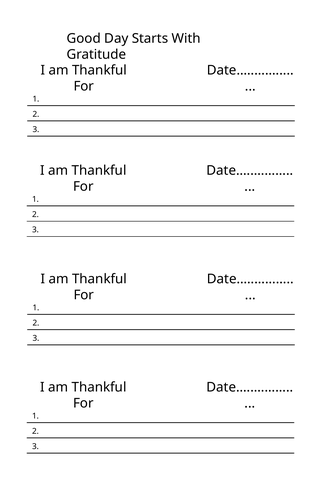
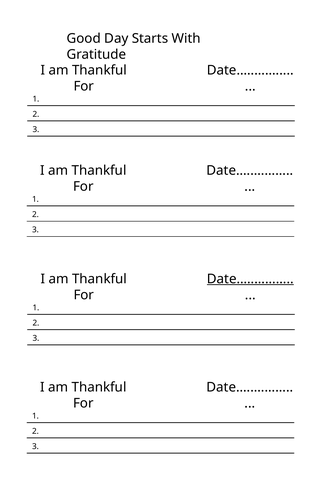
Date… at (250, 279) underline: none -> present
